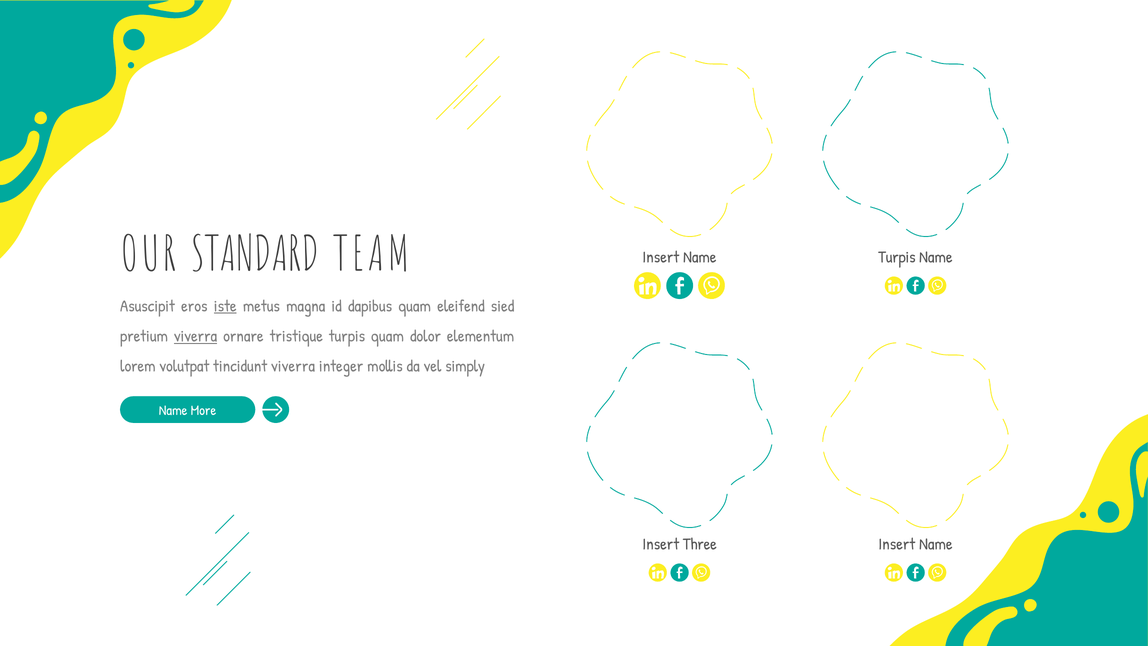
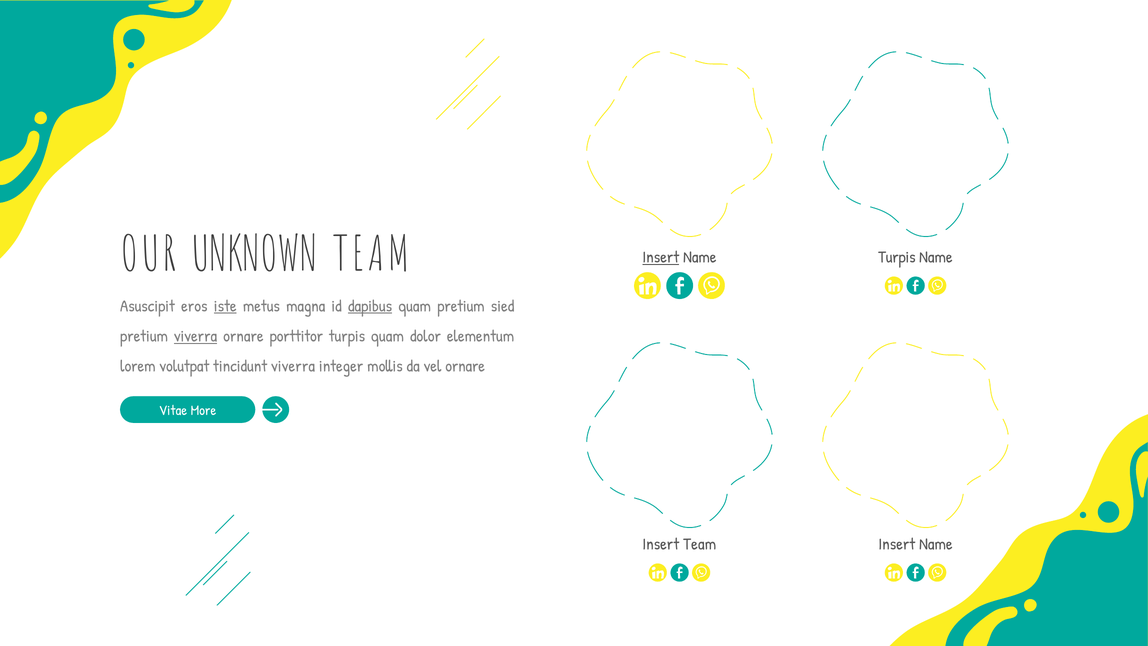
STANDARD: STANDARD -> UNKNOWN
Insert at (661, 257) underline: none -> present
dapibus underline: none -> present
quam eleifend: eleifend -> pretium
tristique: tristique -> porttitor
vel simply: simply -> ornare
Name at (173, 410): Name -> Vitae
Insert Three: Three -> Team
